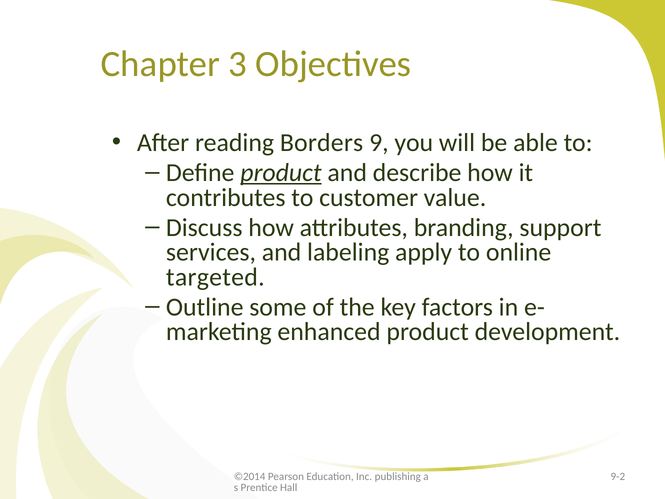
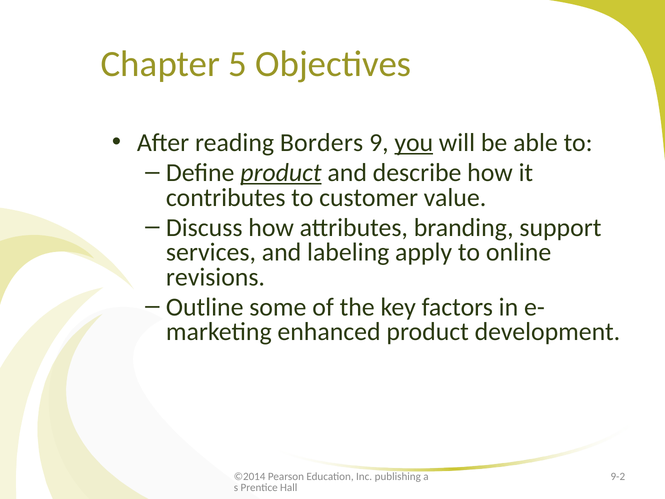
3: 3 -> 5
you underline: none -> present
targeted: targeted -> revisions
